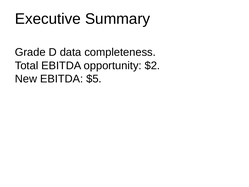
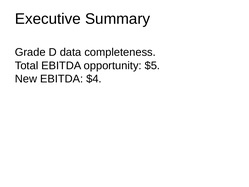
$2: $2 -> $5
$5: $5 -> $4
